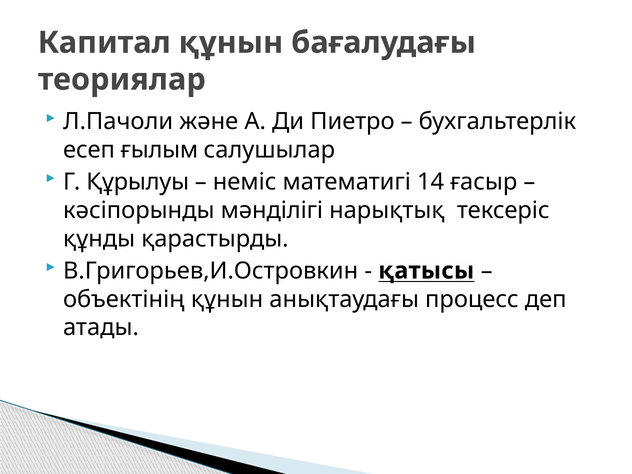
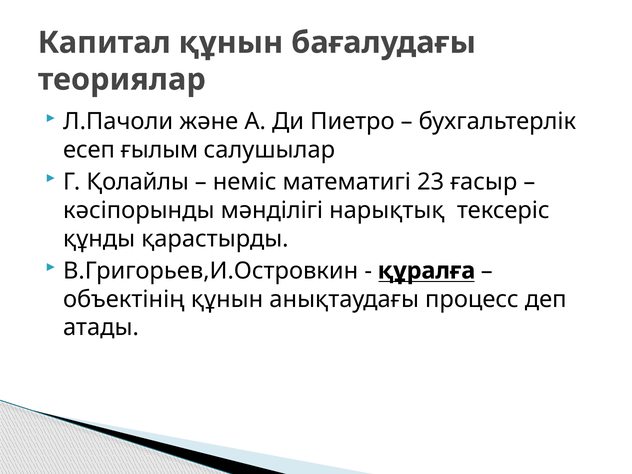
Құрылуы: Құрылуы -> Қолайлы
14: 14 -> 23
қатысы: қатысы -> құралға
